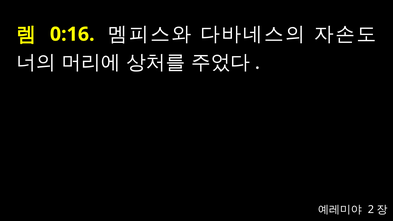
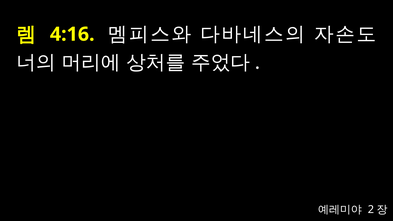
0:16: 0:16 -> 4:16
